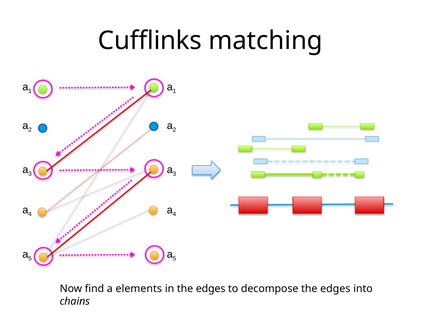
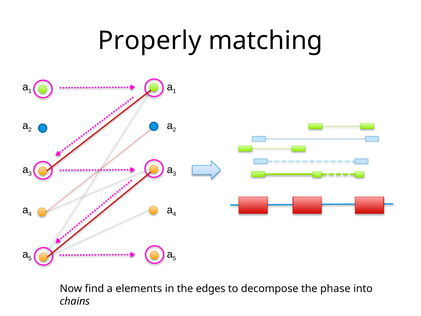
Cufflinks: Cufflinks -> Properly
decompose the edges: edges -> phase
